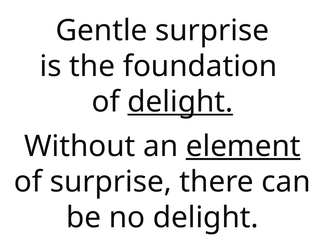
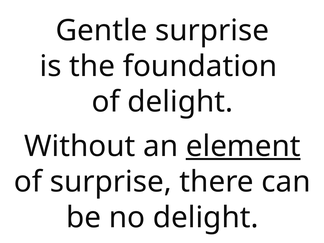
delight at (180, 102) underline: present -> none
